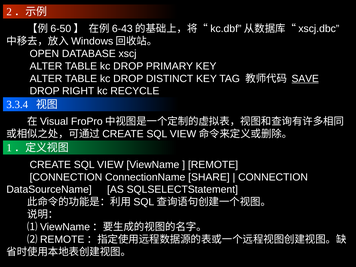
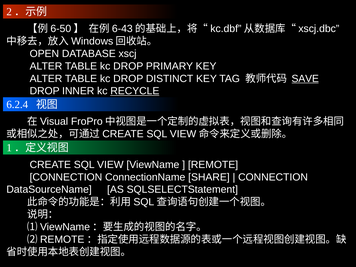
RIGHT: RIGHT -> INNER
RECYCLE underline: none -> present
3.3.4: 3.3.4 -> 6.2.4
